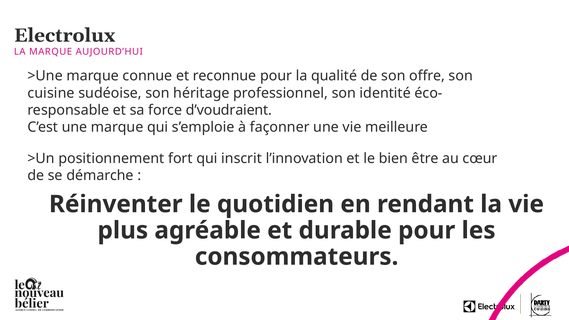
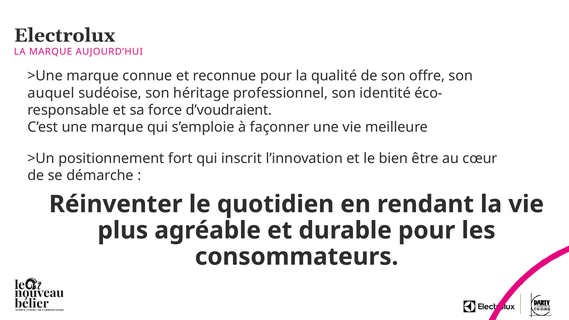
cuisine: cuisine -> auquel
